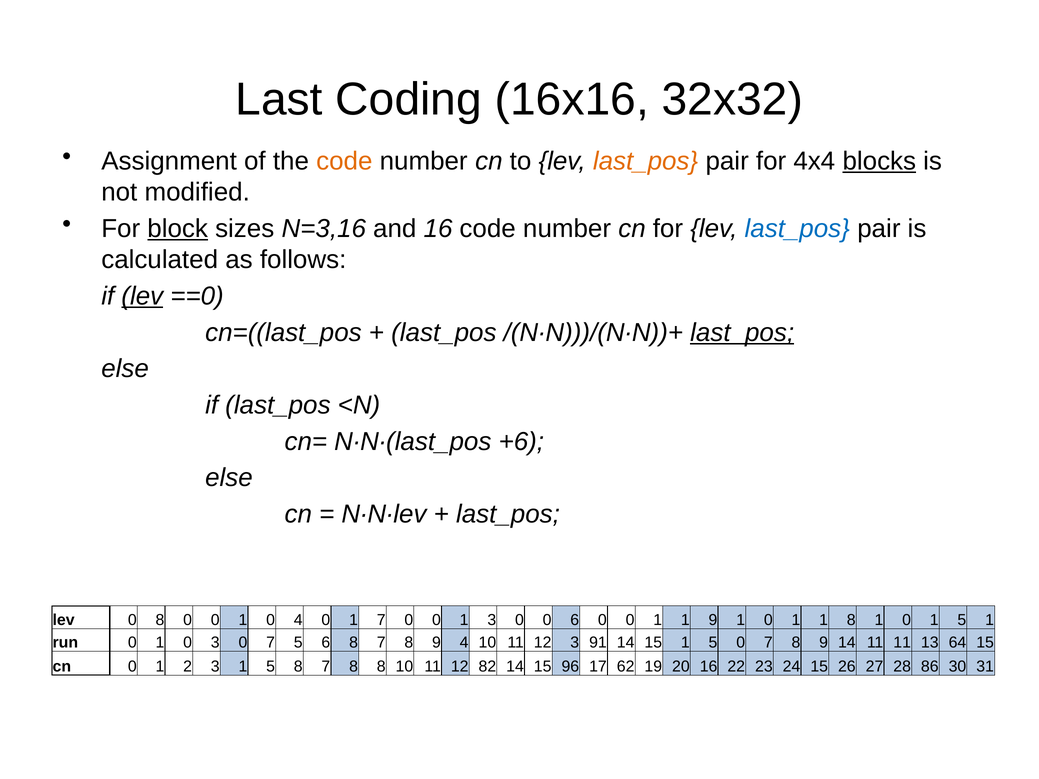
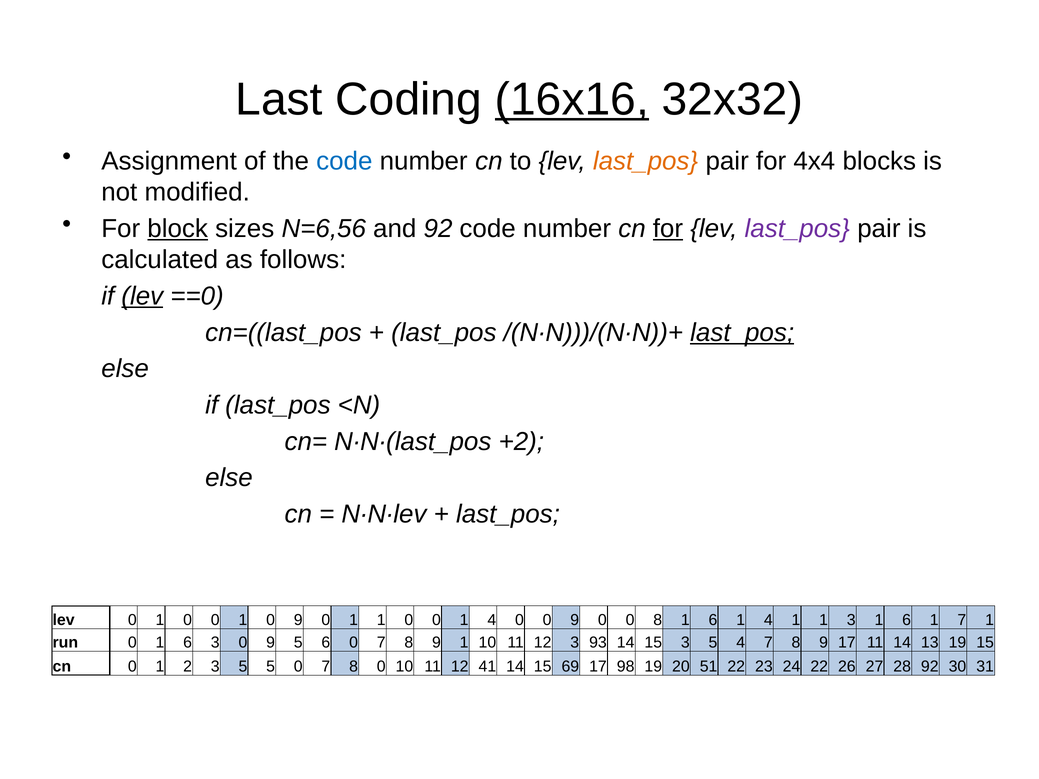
16x16 underline: none -> present
code at (344, 161) colour: orange -> blue
blocks underline: present -> none
N=3,16: N=3,16 -> N=6,56
and 16: 16 -> 92
for at (668, 229) underline: none -> present
last_pos at (797, 229) colour: blue -> purple
+6: +6 -> +2
lev 0 8: 8 -> 1
1 0 4: 4 -> 9
0 1 7: 7 -> 1
0 1 3: 3 -> 4
0 0 6: 6 -> 9
1 at (658, 620): 1 -> 8
9 at (713, 620): 9 -> 6
0 at (768, 620): 0 -> 4
1 8: 8 -> 3
0 at (907, 620): 0 -> 6
5 at (962, 620): 5 -> 7
run 0 1 0: 0 -> 6
3 0 7: 7 -> 9
6 8: 8 -> 0
9 4: 4 -> 1
91: 91 -> 93
15 1: 1 -> 3
5 0: 0 -> 4
9 14: 14 -> 17
11 11: 11 -> 14
13 64: 64 -> 19
2 3 1: 1 -> 5
5 8: 8 -> 0
8 8: 8 -> 0
82: 82 -> 41
96: 96 -> 69
62: 62 -> 98
20 16: 16 -> 51
24 15: 15 -> 22
28 86: 86 -> 92
